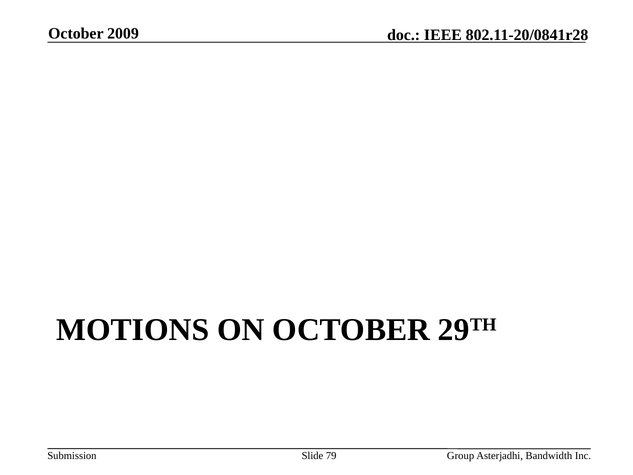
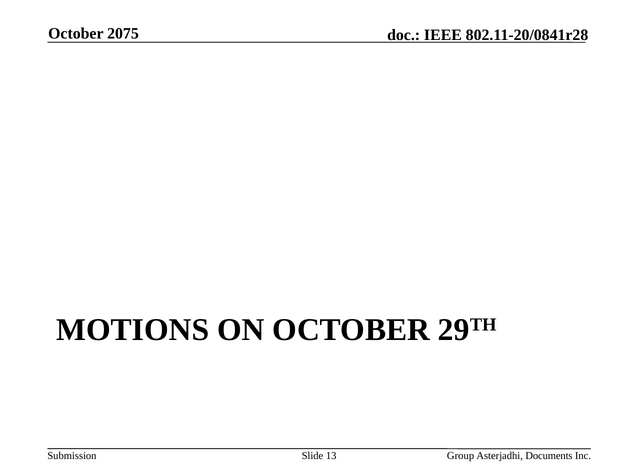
2009: 2009 -> 2075
79: 79 -> 13
Bandwidth: Bandwidth -> Documents
